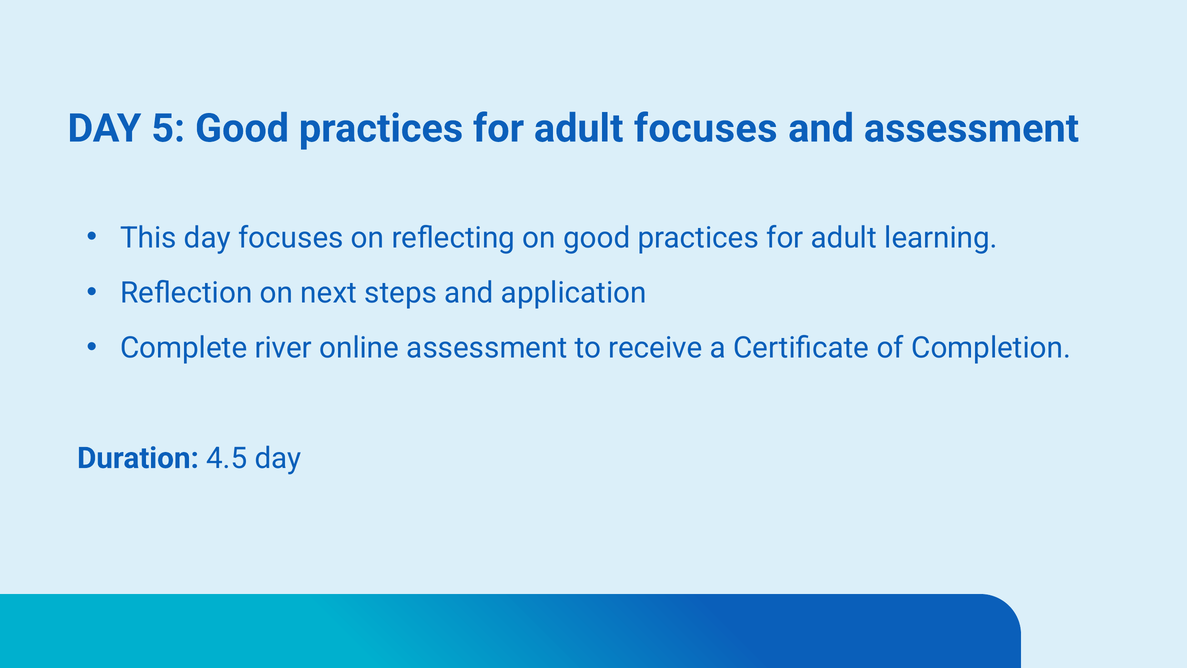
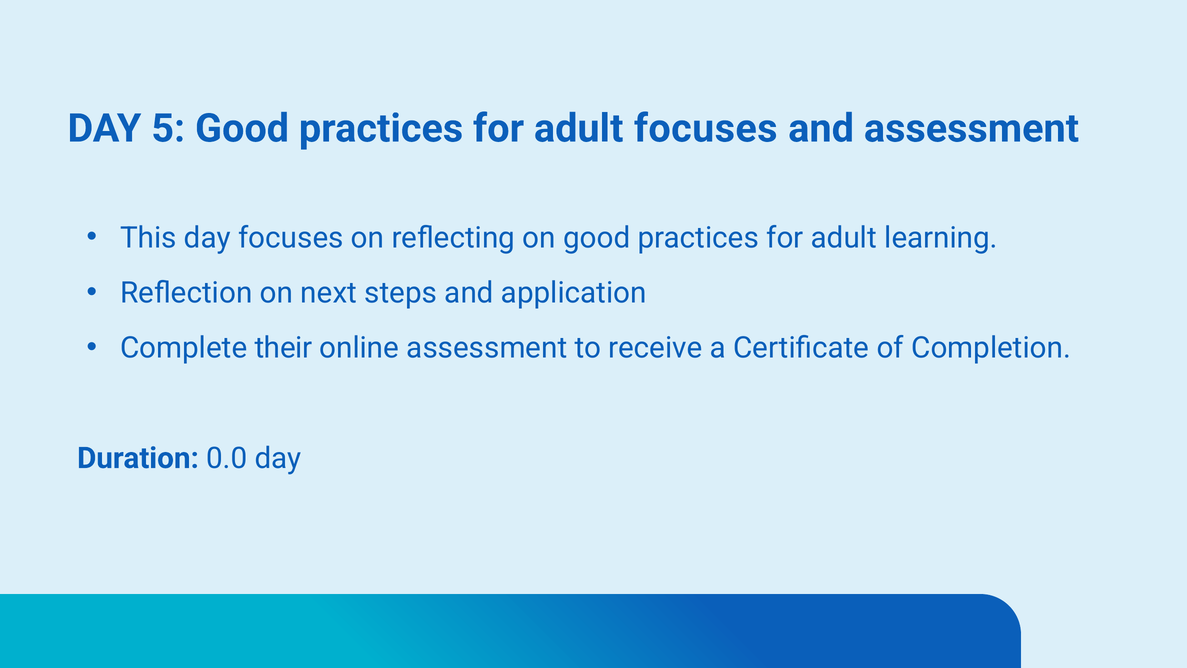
river: river -> their
4.5: 4.5 -> 0.0
